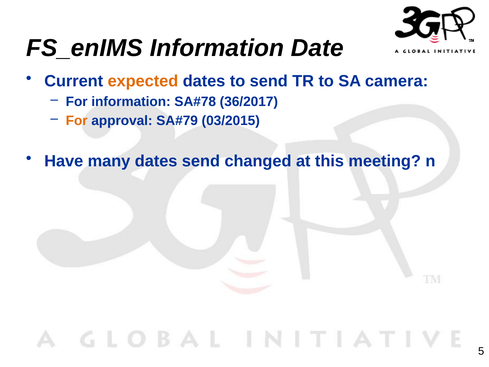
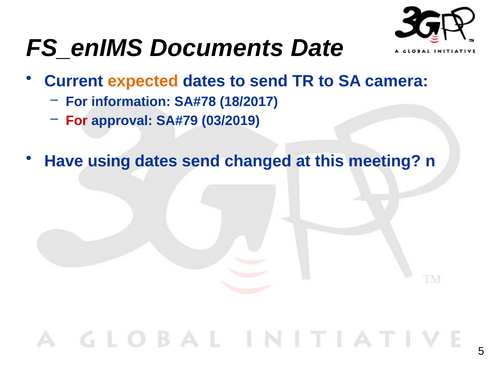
FS_enIMS Information: Information -> Documents
36/2017: 36/2017 -> 18/2017
For at (77, 121) colour: orange -> red
03/2015: 03/2015 -> 03/2019
many: many -> using
